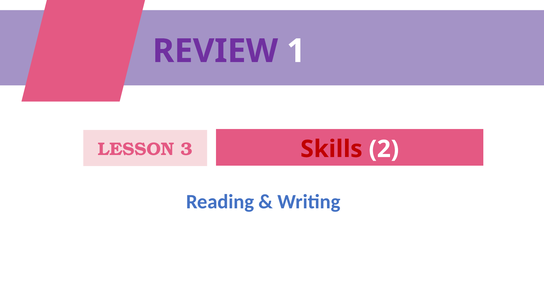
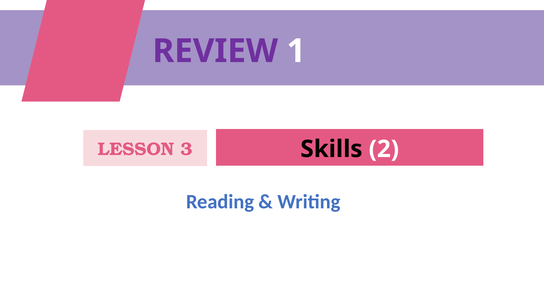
Skills colour: red -> black
